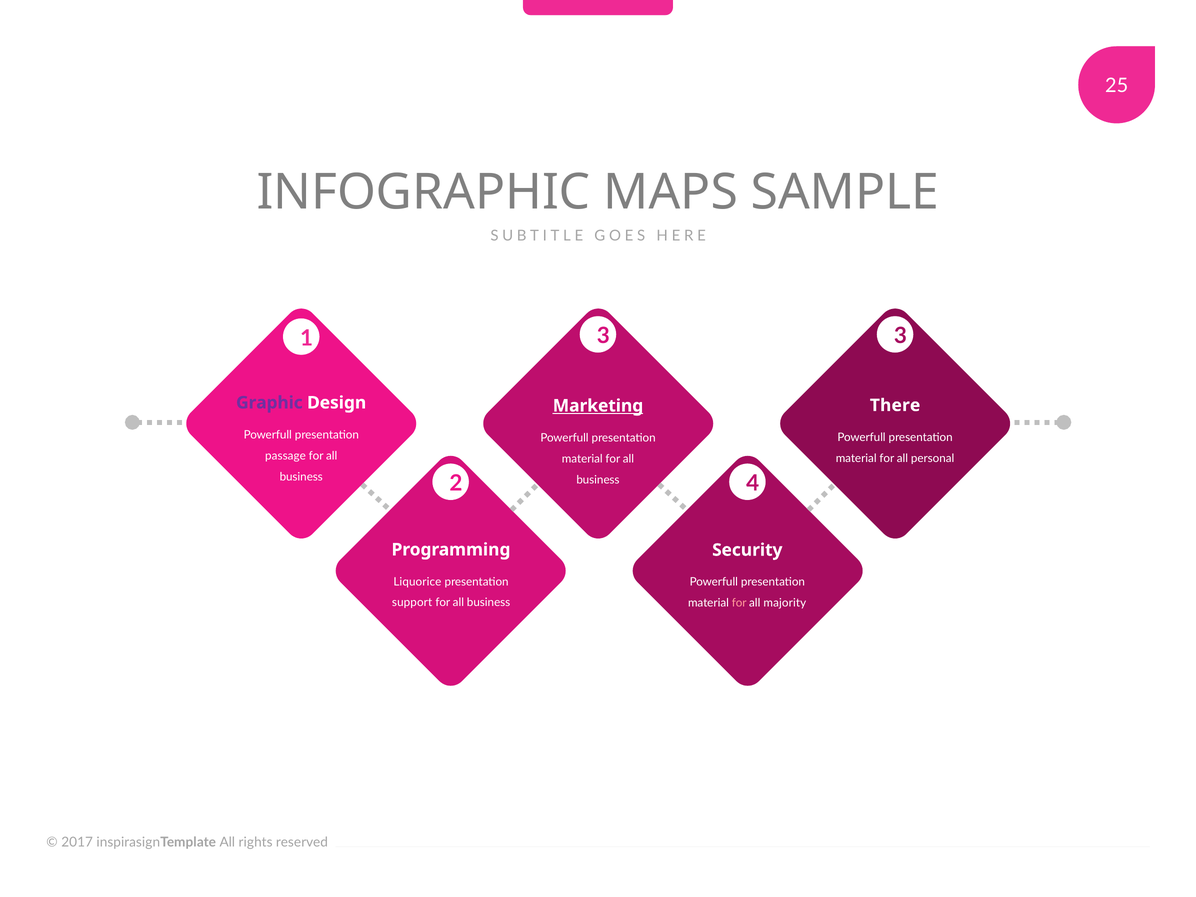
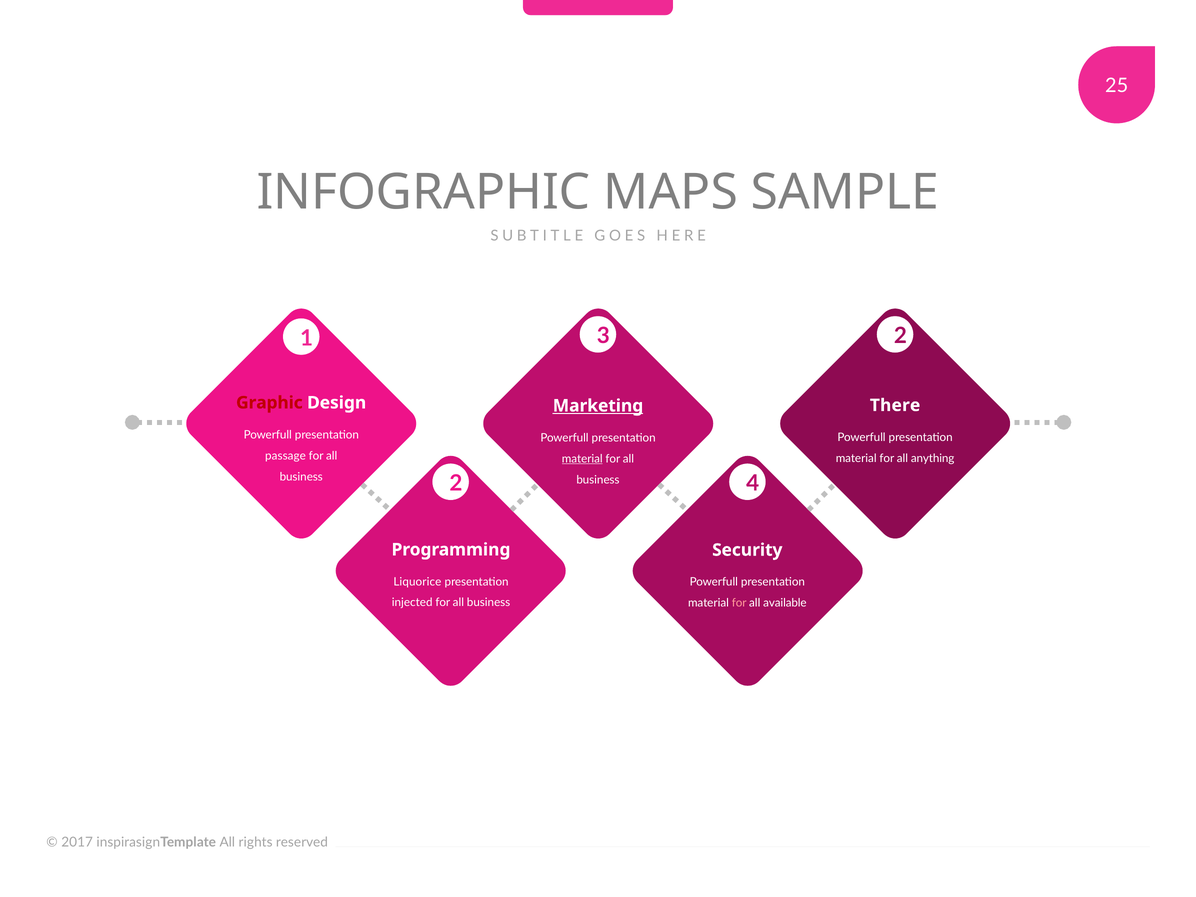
3 3: 3 -> 2
Graphic colour: purple -> red
personal: personal -> anything
material at (582, 459) underline: none -> present
support: support -> injected
majority: majority -> available
